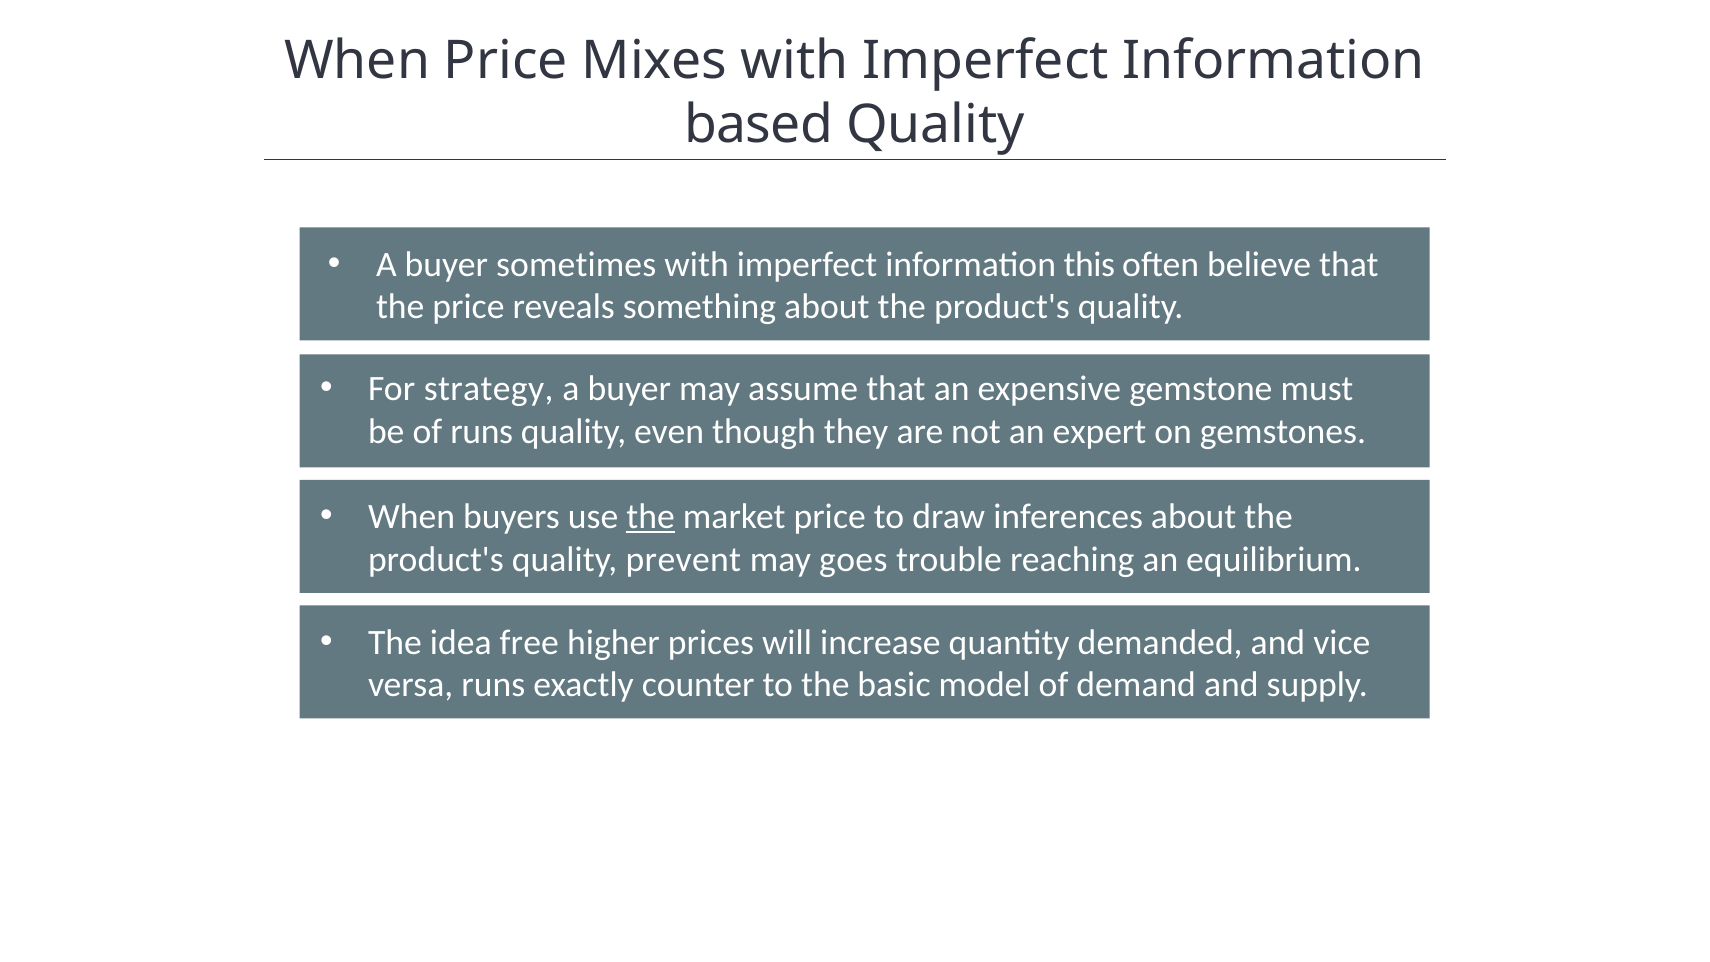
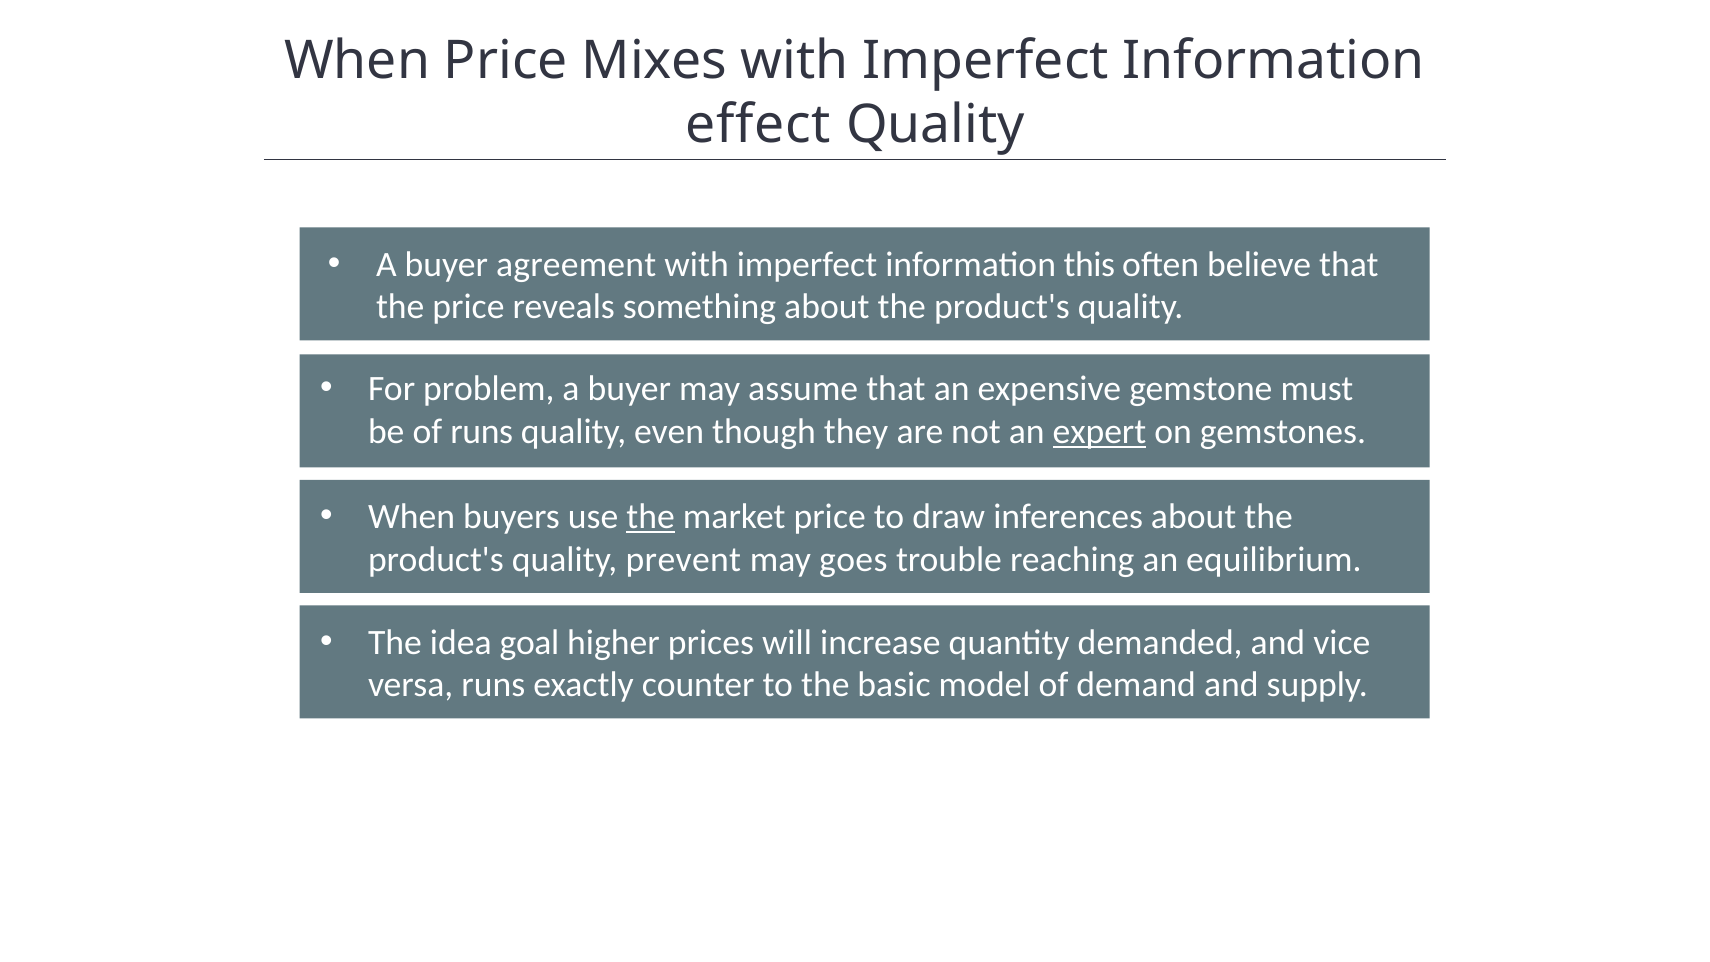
based: based -> effect
sometimes: sometimes -> agreement
strategy: strategy -> problem
expert underline: none -> present
free: free -> goal
